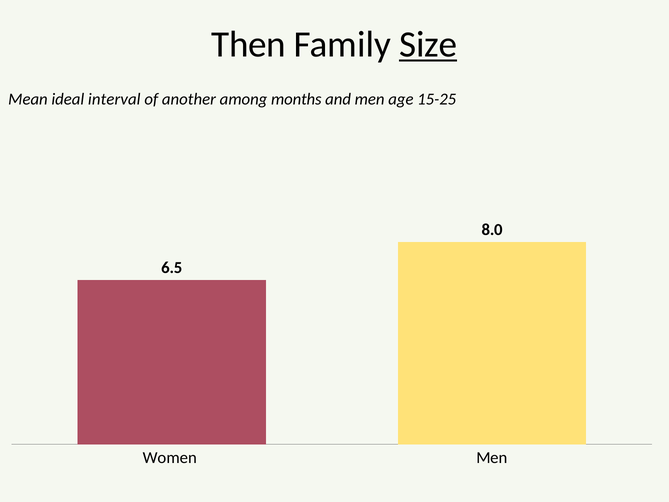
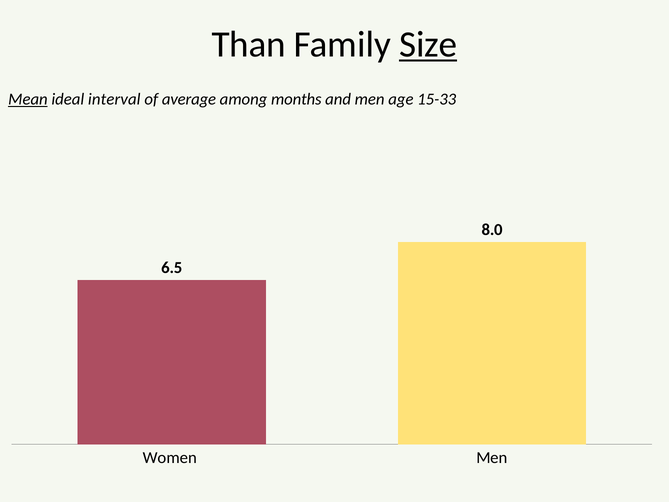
Then: Then -> Than
Mean underline: none -> present
another: another -> average
15-25: 15-25 -> 15-33
